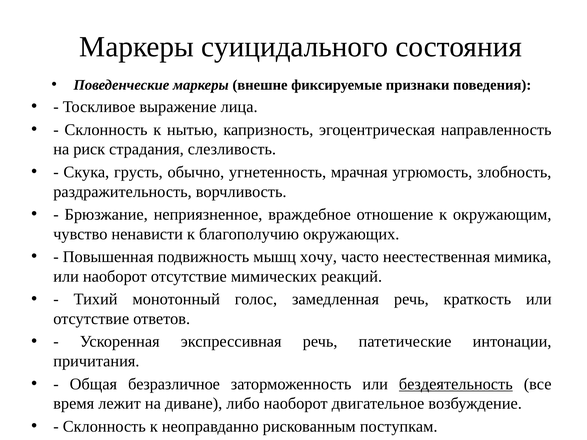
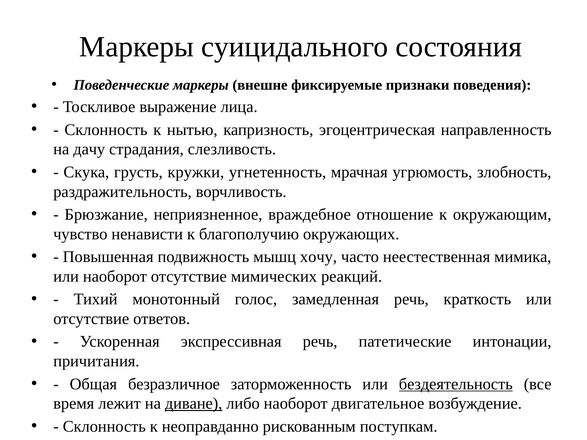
риск: риск -> дачу
обычно: обычно -> кружки
диване underline: none -> present
